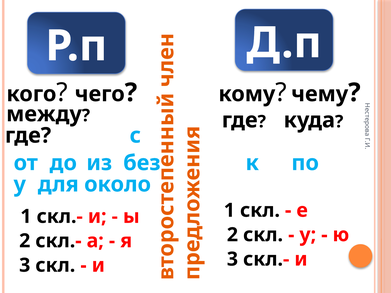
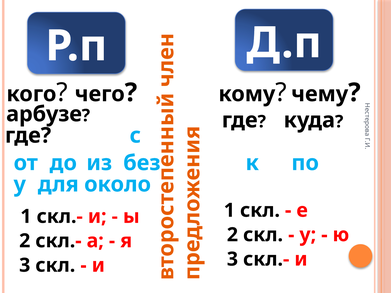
между: между -> арбузе
